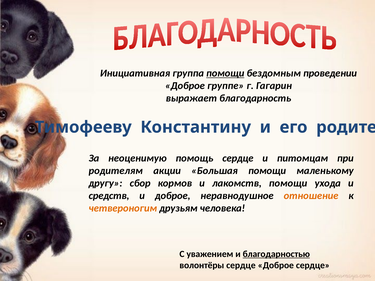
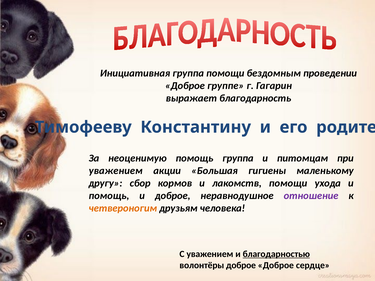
помощи at (225, 73) underline: present -> none
помощь сердце: сердце -> группа
родителям at (116, 171): родителям -> уважением
Большая помощи: помощи -> гигиены
средств at (109, 196): средств -> помощь
отношение colour: orange -> purple
волонтёры сердце: сердце -> доброе
